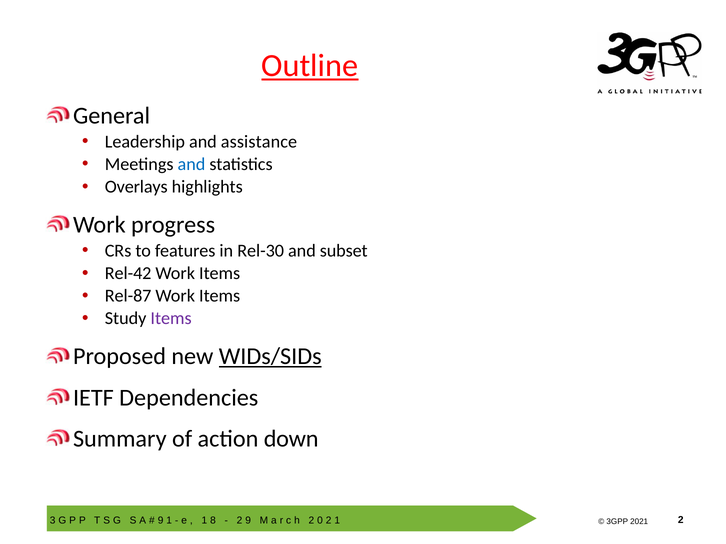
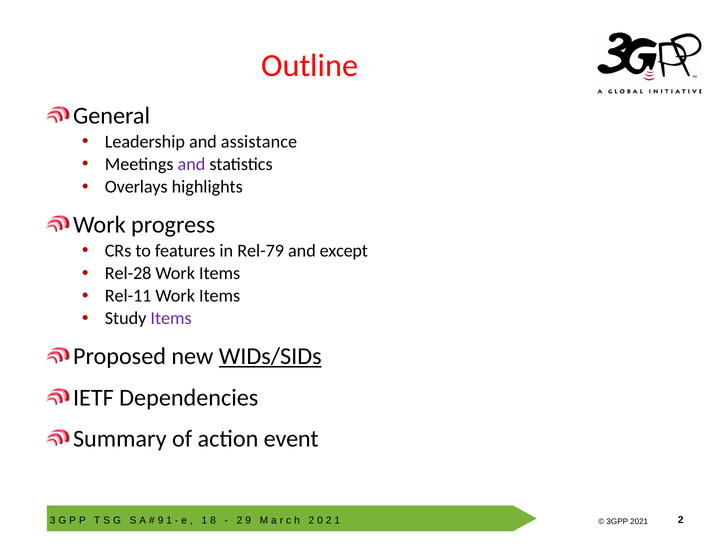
Outline underline: present -> none
and at (191, 164) colour: blue -> purple
Rel-30: Rel-30 -> Rel-79
subset: subset -> except
Rel-42: Rel-42 -> Rel-28
Rel-87: Rel-87 -> Rel-11
down: down -> event
